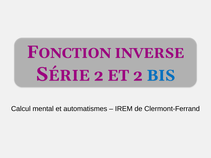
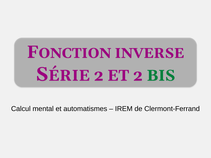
BIS colour: blue -> green
